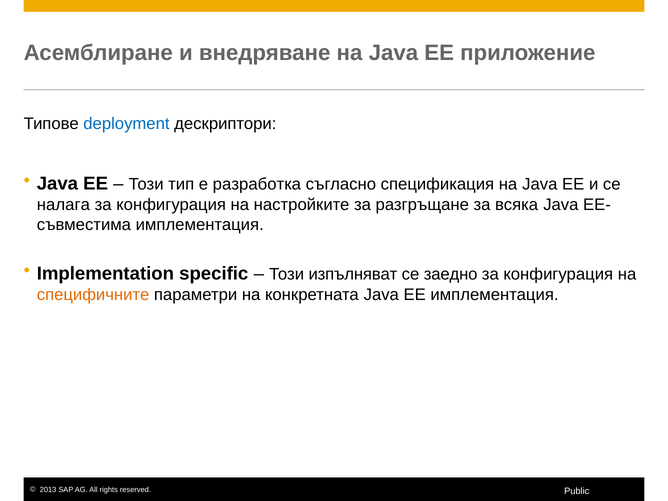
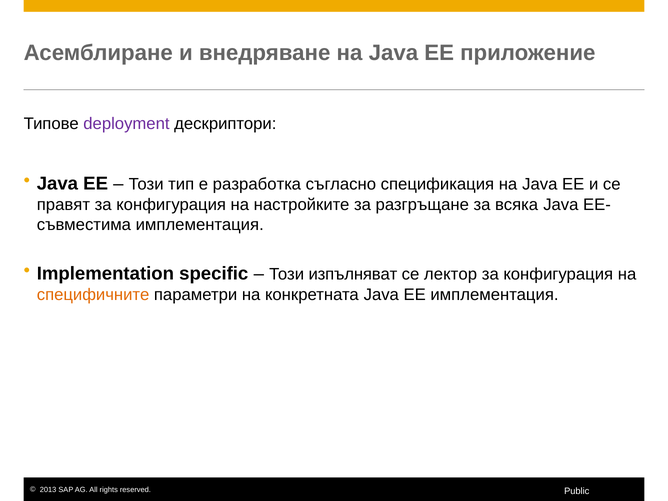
deployment colour: blue -> purple
налага: налага -> правят
заедно: заедно -> лектор
